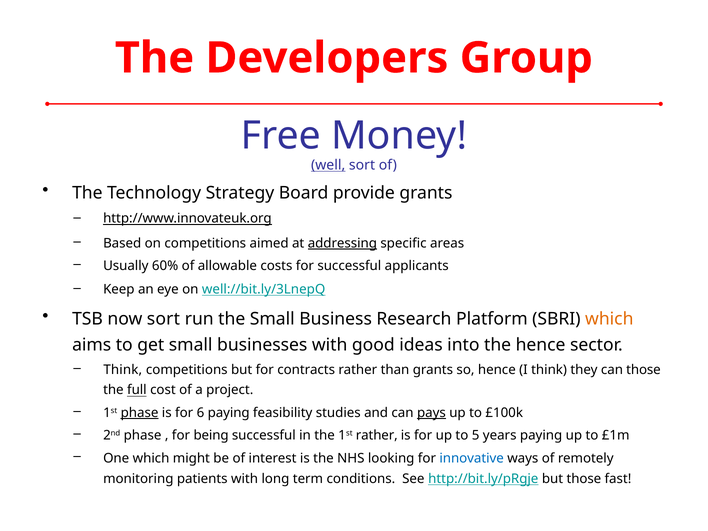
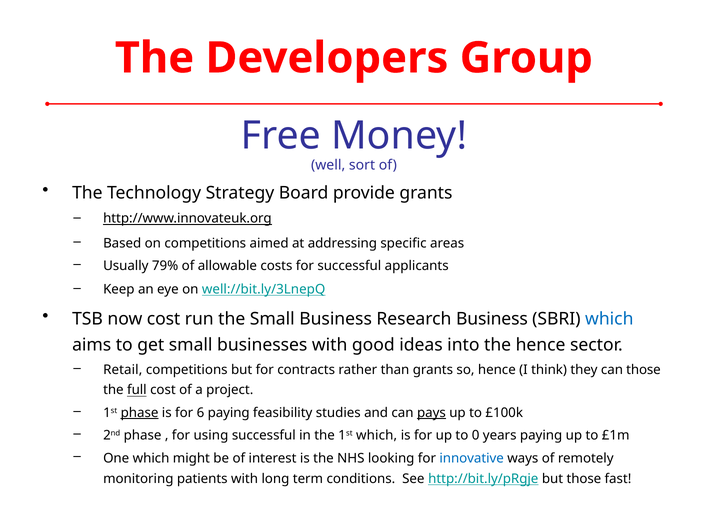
well underline: present -> none
addressing underline: present -> none
60%: 60% -> 79%
now sort: sort -> cost
Research Platform: Platform -> Business
which at (609, 319) colour: orange -> blue
Think at (123, 370): Think -> Retail
being: being -> using
1st rather: rather -> which
5: 5 -> 0
